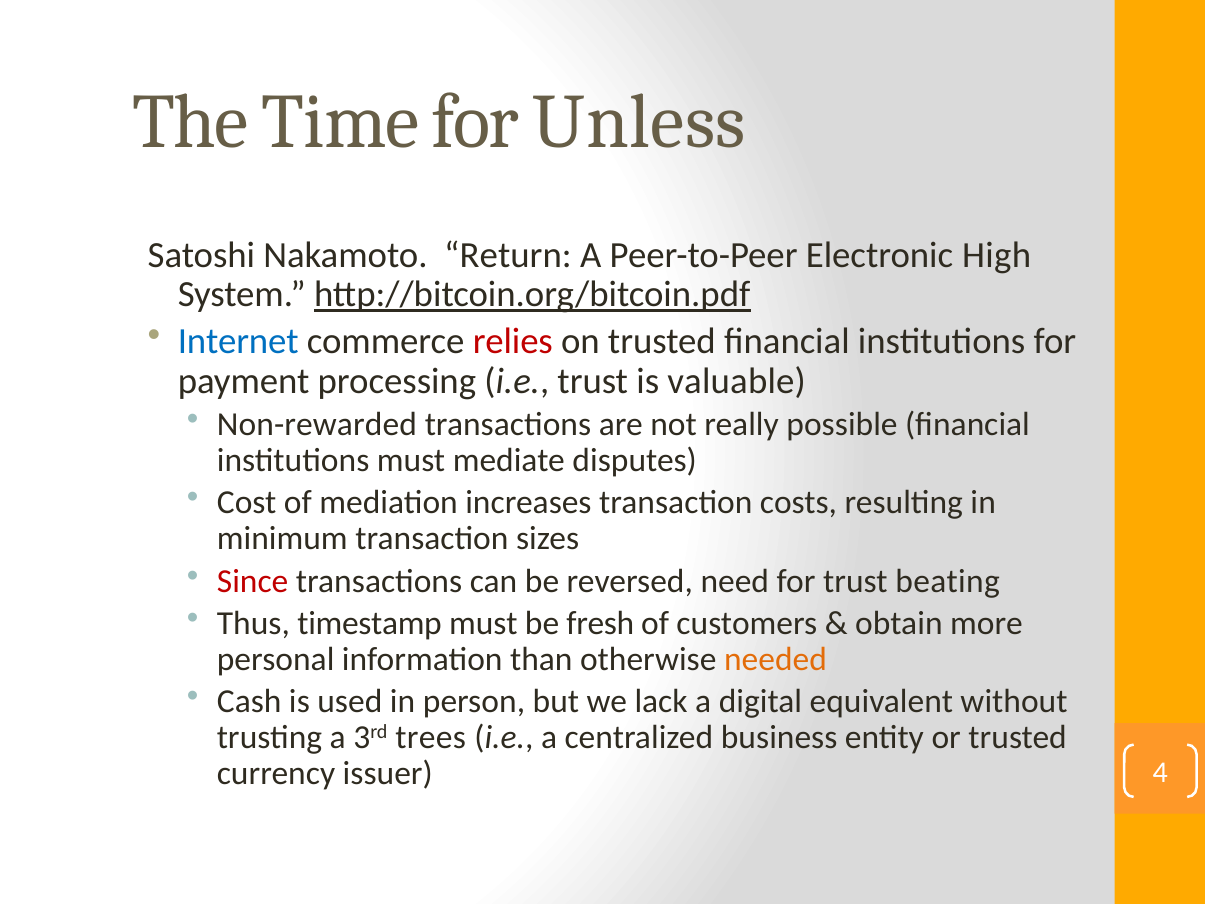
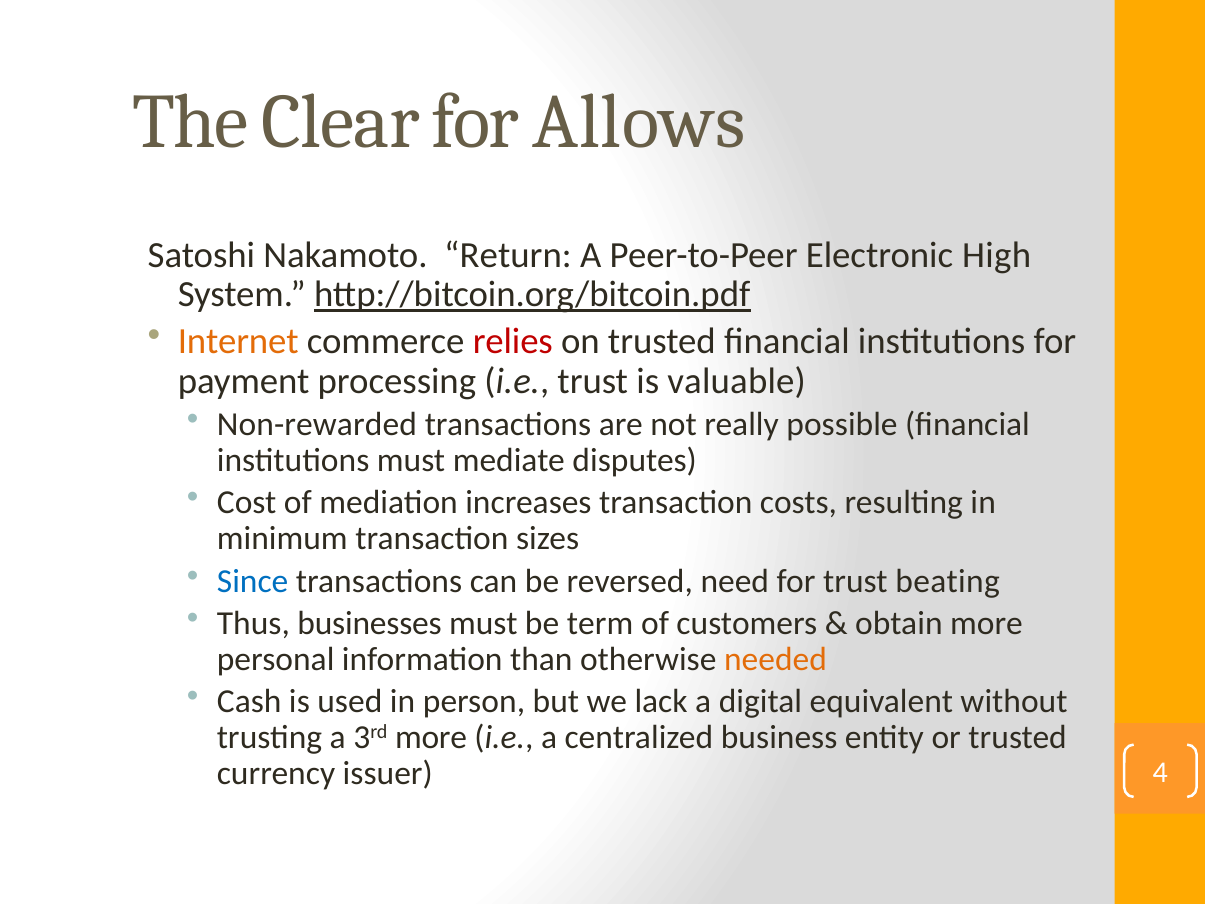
Time: Time -> Clear
Unless: Unless -> Allows
Internet colour: blue -> orange
Since colour: red -> blue
timestamp: timestamp -> businesses
fresh: fresh -> term
3rd trees: trees -> more
